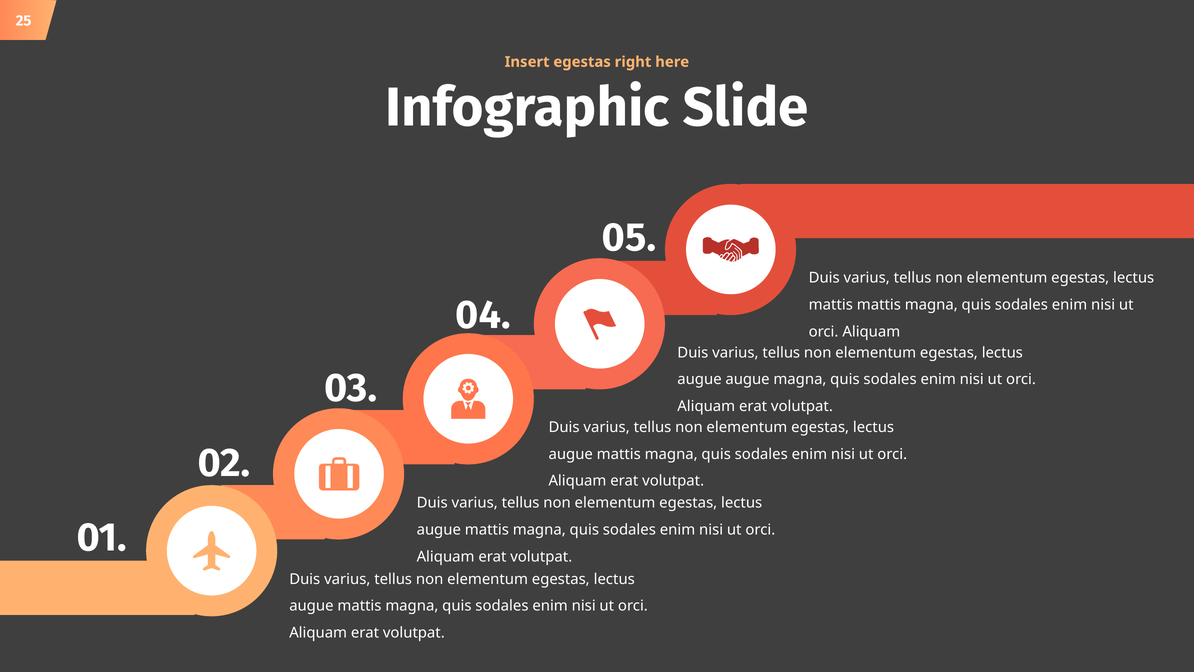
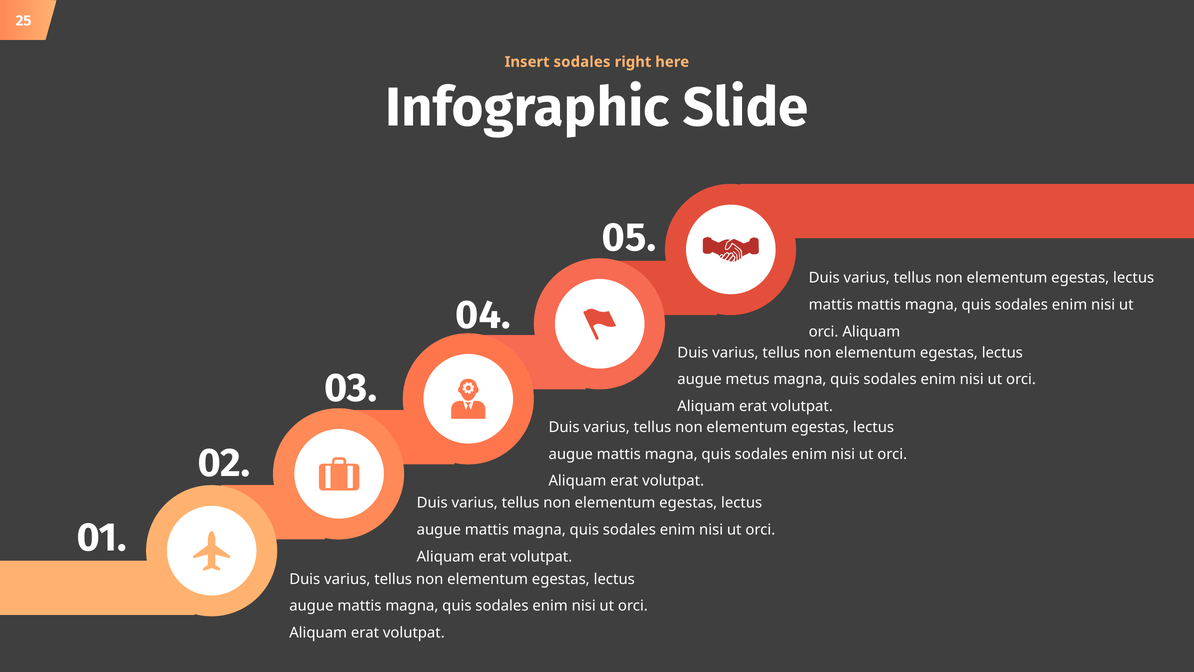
Insert egestas: egestas -> sodales
augue augue: augue -> metus
